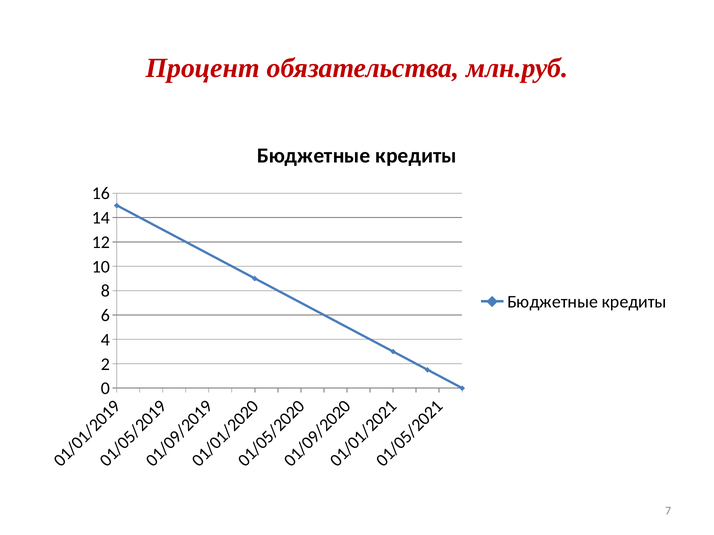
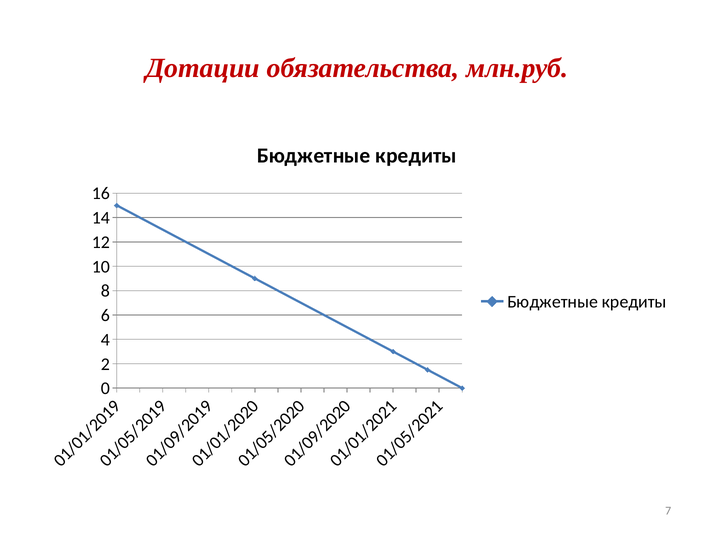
Процент: Процент -> Дотации
